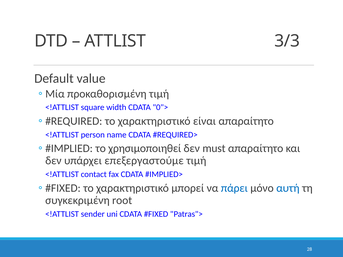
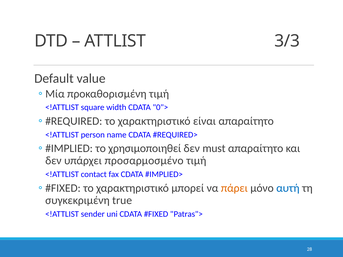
επεξεργαστούμε: επεξεργαστούμε -> προσαρμοσμένο
πάρει colour: blue -> orange
root: root -> true
